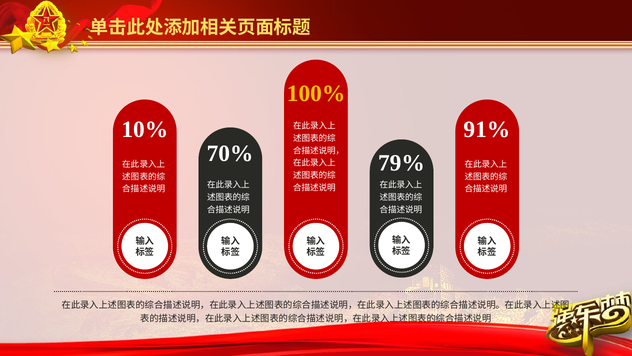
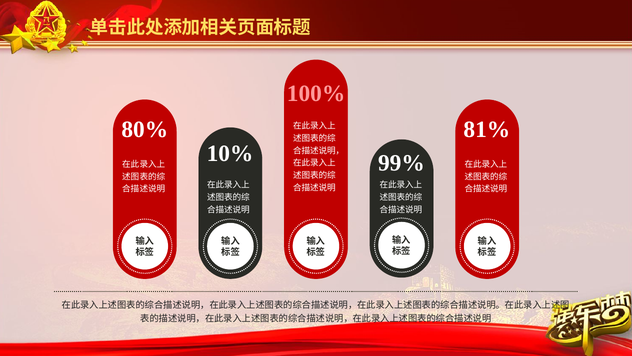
100% colour: yellow -> pink
10%: 10% -> 80%
91%: 91% -> 81%
70%: 70% -> 10%
79%: 79% -> 99%
